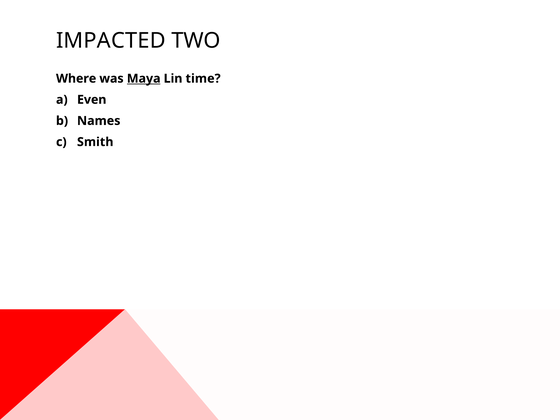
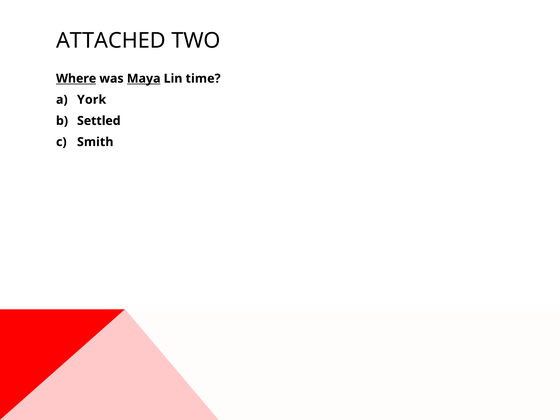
IMPACTED: IMPACTED -> ATTACHED
Where underline: none -> present
Even: Even -> York
Names: Names -> Settled
